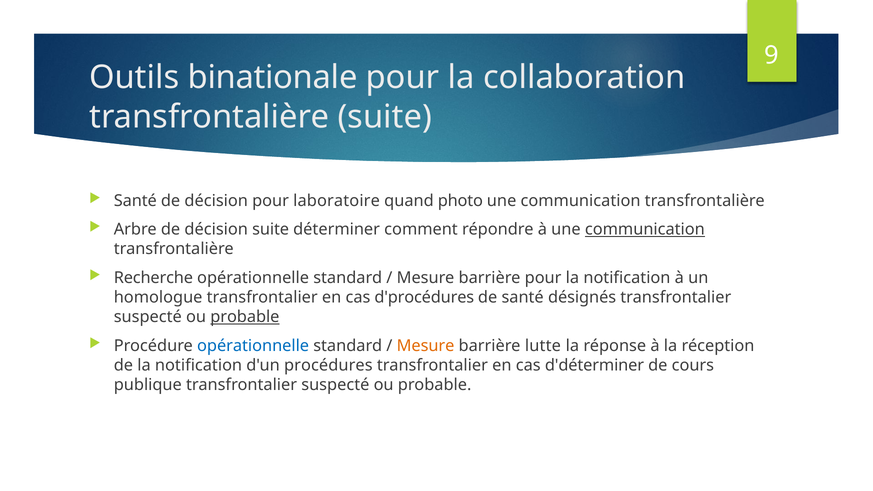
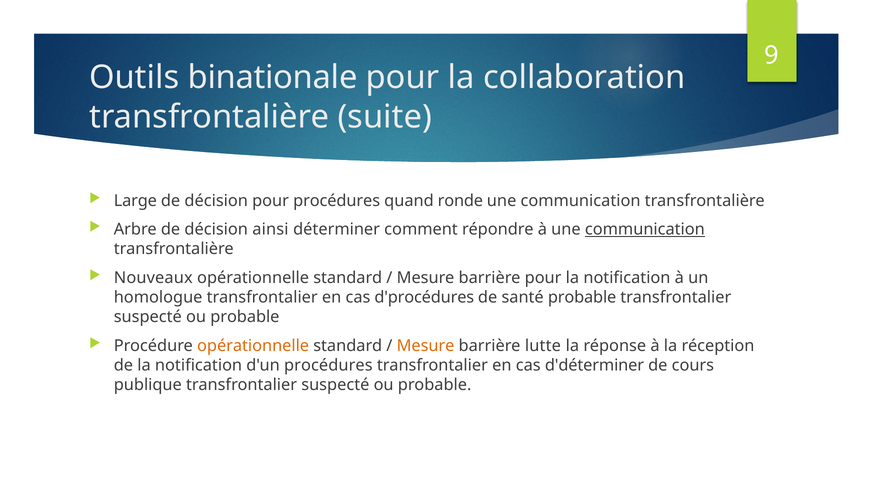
Santé at (135, 201): Santé -> Large
pour laboratoire: laboratoire -> procédures
photo: photo -> ronde
décision suite: suite -> ainsi
Recherche: Recherche -> Nouveaux
santé désignés: désignés -> probable
probable at (245, 317) underline: present -> none
opérationnelle at (253, 346) colour: blue -> orange
